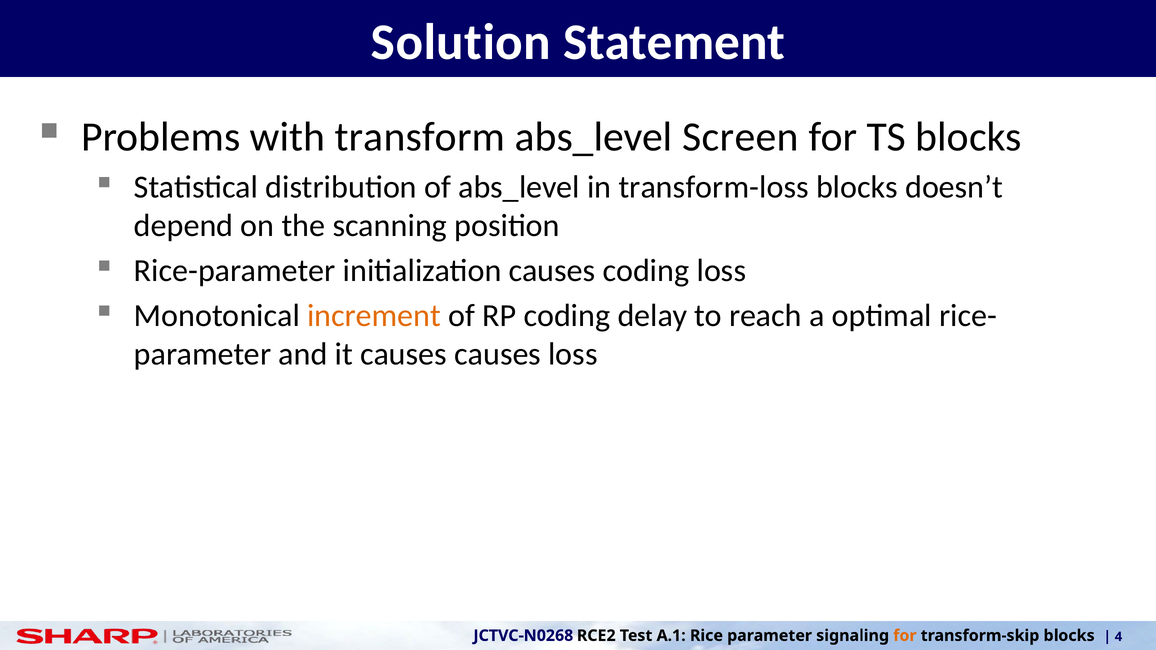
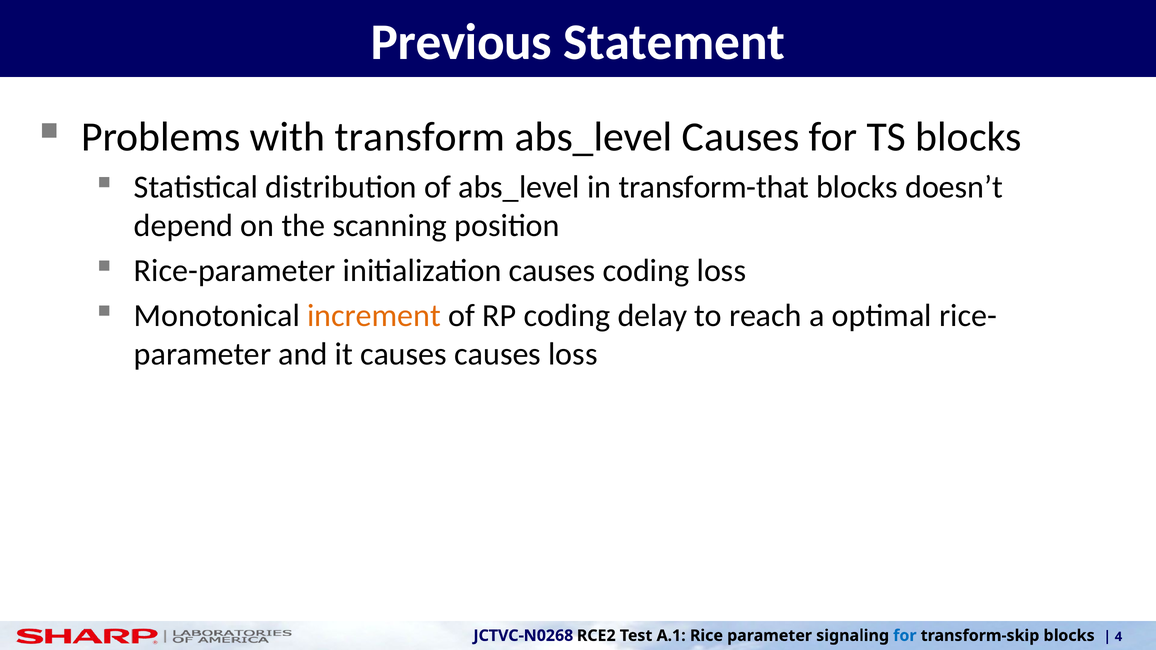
Solution: Solution -> Previous
abs_level Screen: Screen -> Causes
transform-loss: transform-loss -> transform-that
for at (905, 636) colour: orange -> blue
